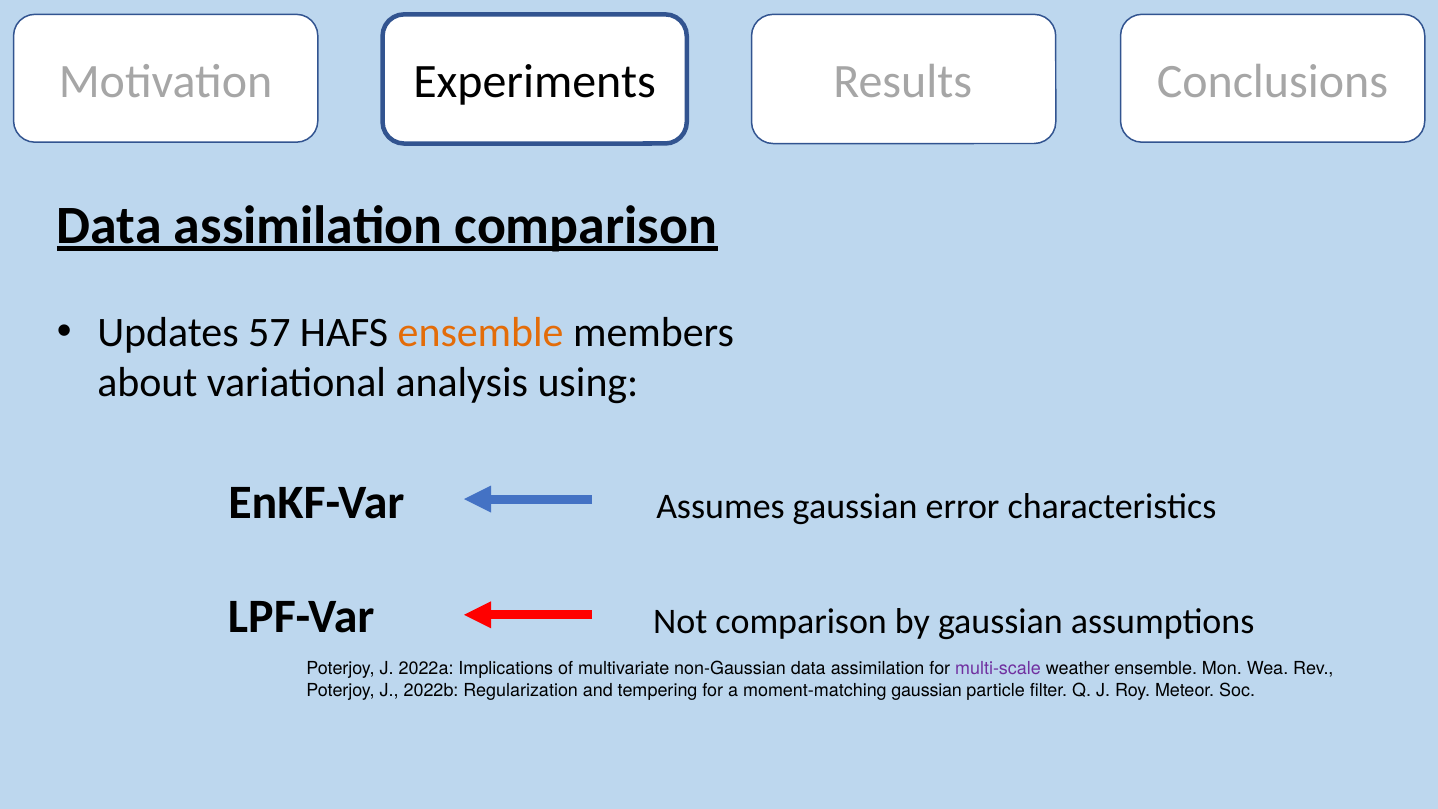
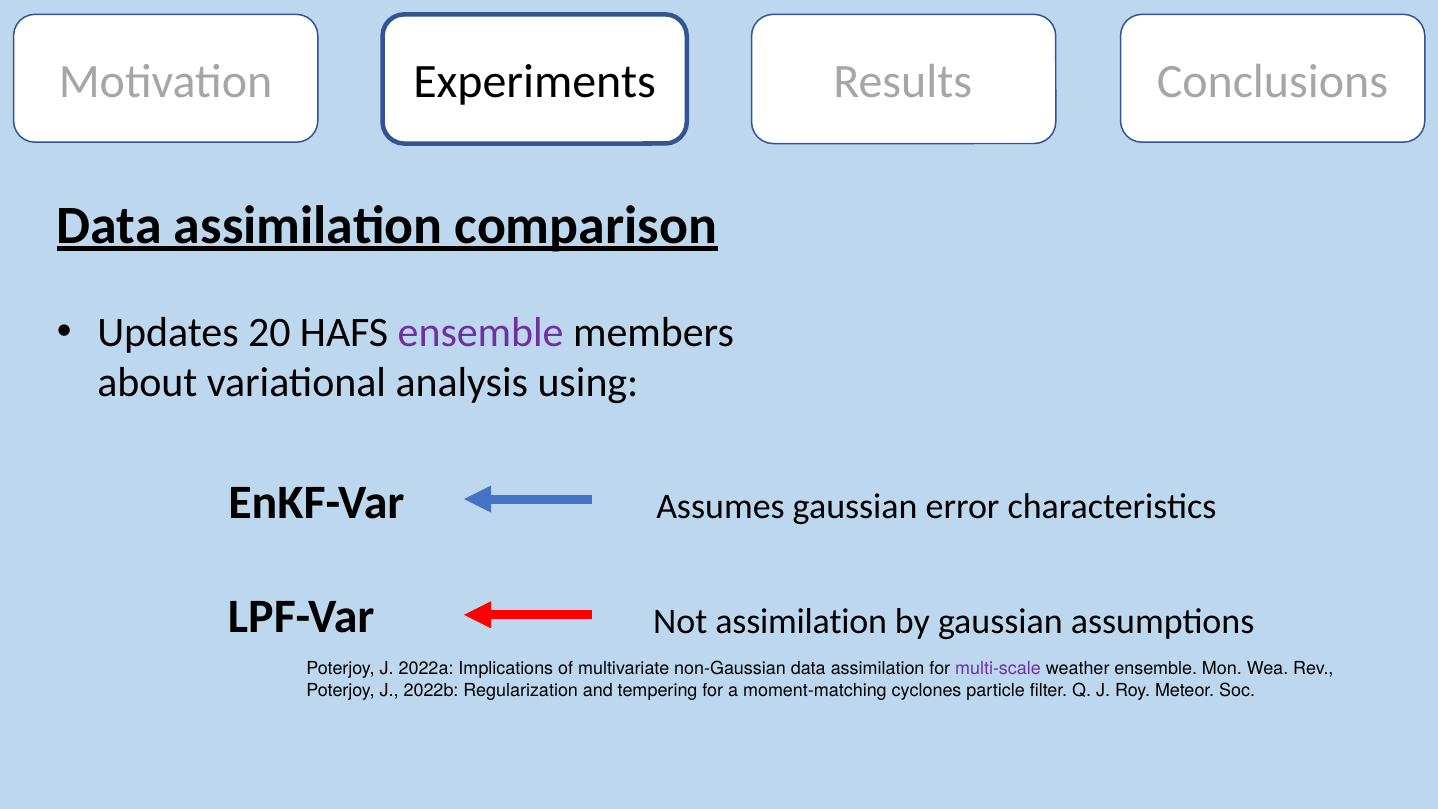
57: 57 -> 20
ensemble at (481, 332) colour: orange -> purple
Not comparison: comparison -> assimilation
moment-matching gaussian: gaussian -> cyclones
